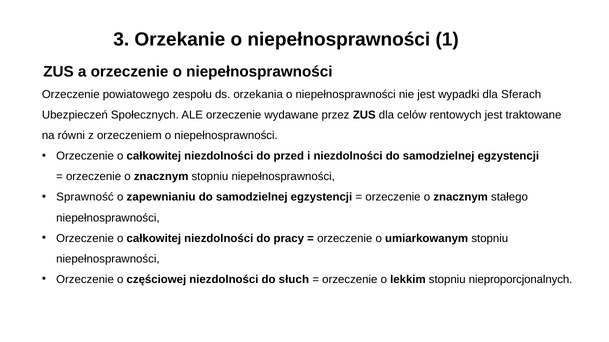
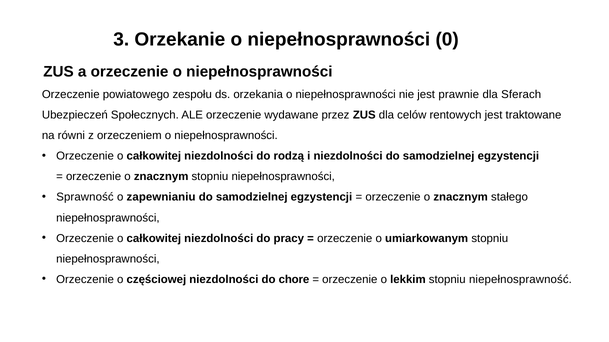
1: 1 -> 0
wypadki: wypadki -> prawnie
przed: przed -> rodzą
słuch: słuch -> chore
nieproporcjonalnych: nieproporcjonalnych -> niepełnosprawność
